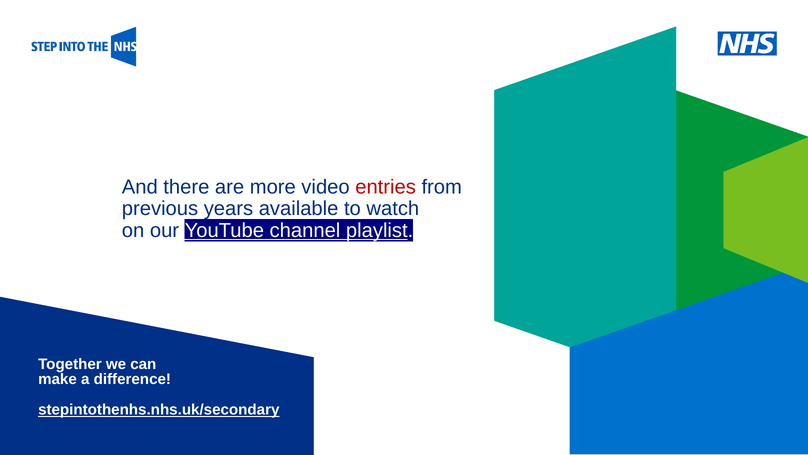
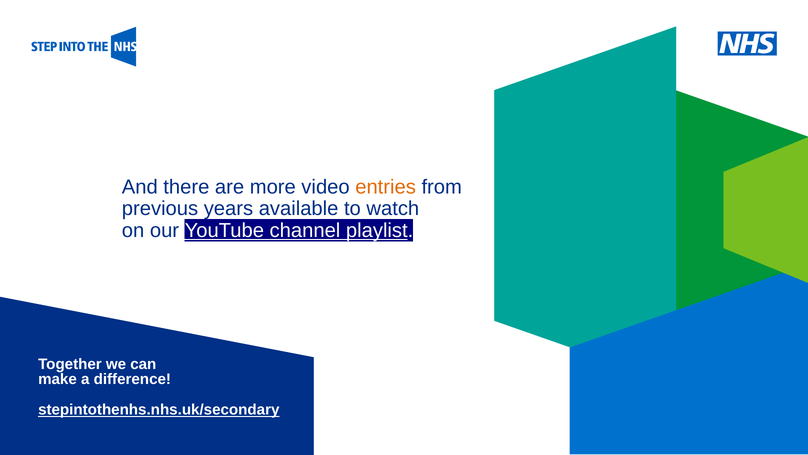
entries colour: red -> orange
